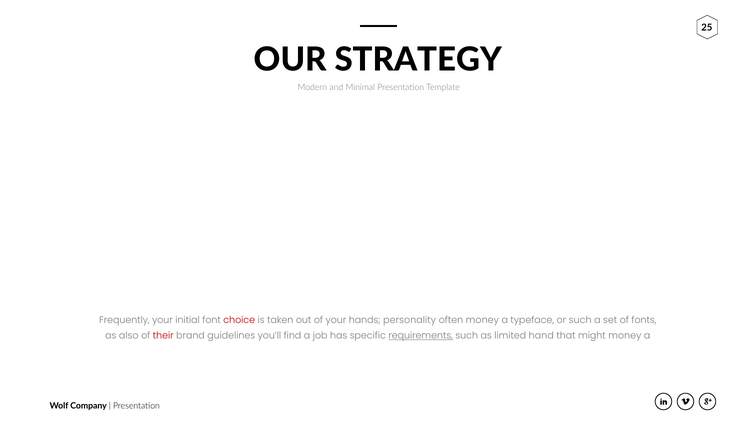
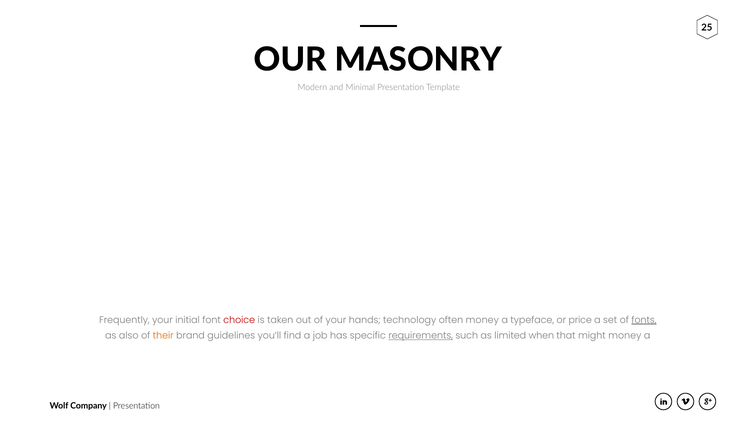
STRATEGY: STRATEGY -> MASONRY
personality: personality -> technology
or such: such -> price
fonts underline: none -> present
their colour: red -> orange
hand: hand -> when
